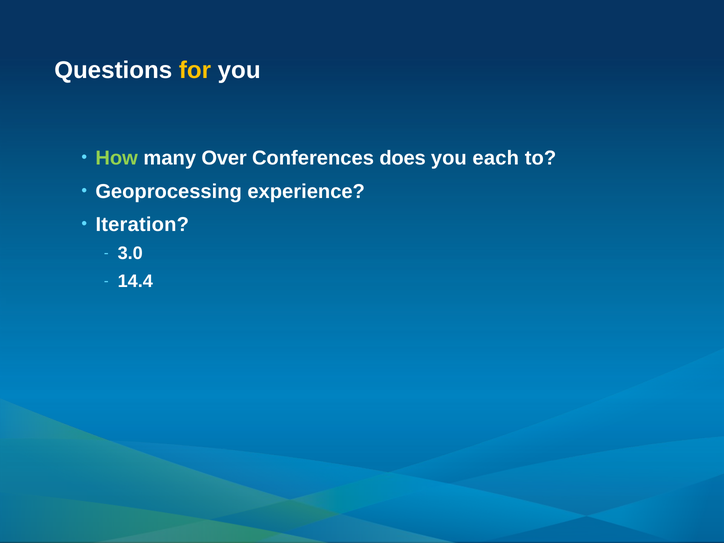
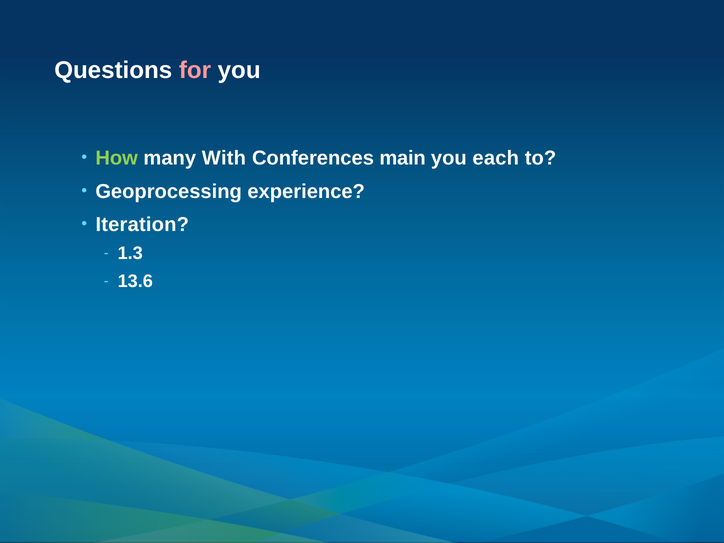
for colour: yellow -> pink
Over: Over -> With
does: does -> main
3.0: 3.0 -> 1.3
14.4: 14.4 -> 13.6
